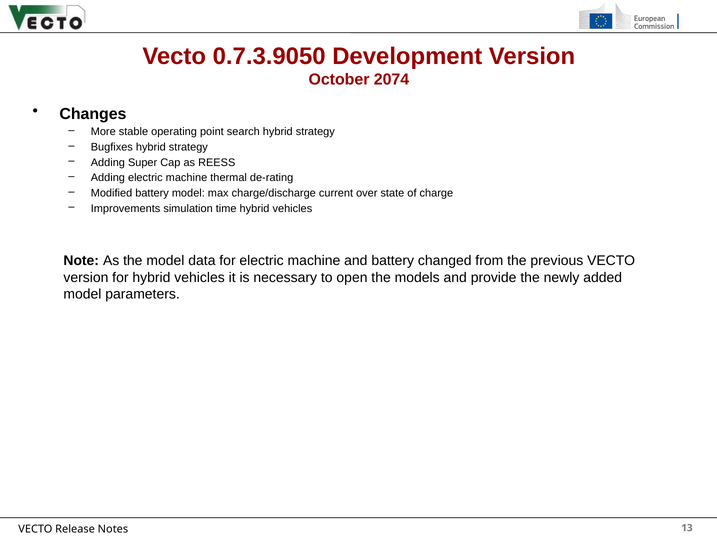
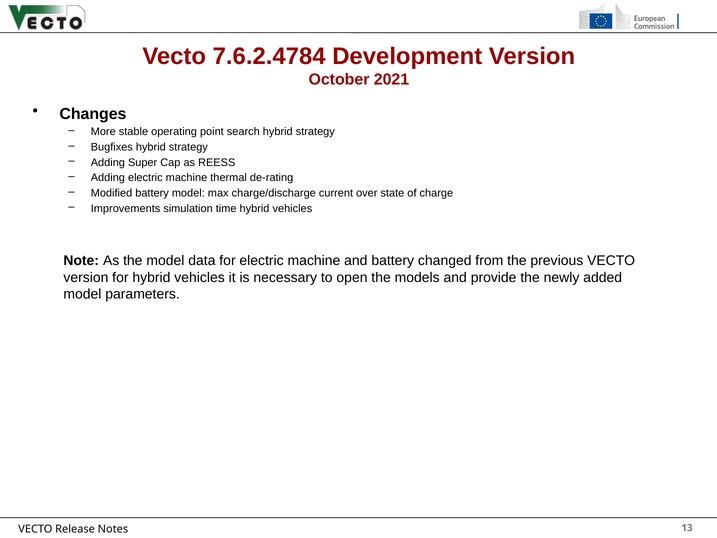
0.7.3.9050: 0.7.3.9050 -> 7.6.2.4784
2074: 2074 -> 2021
